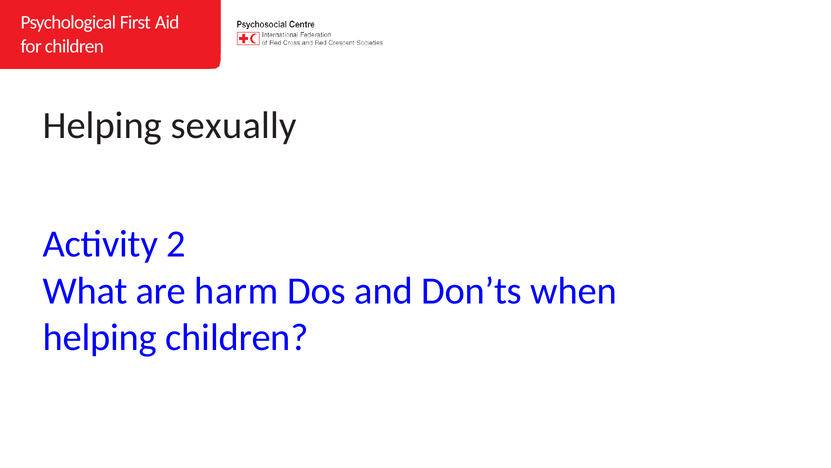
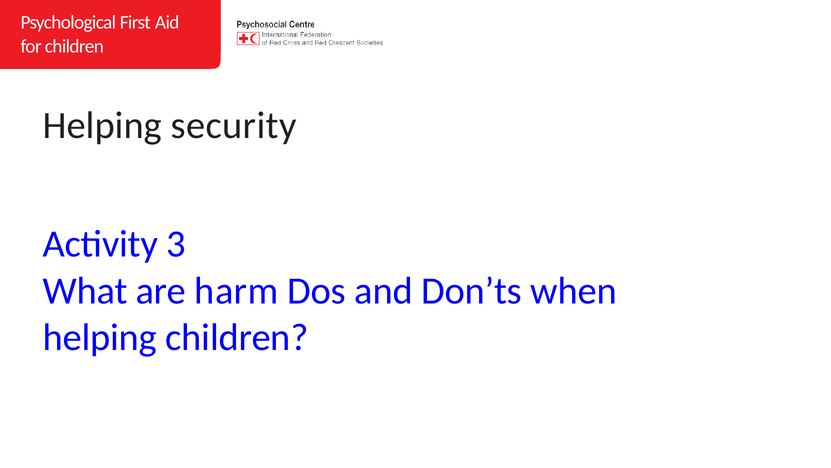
sexually: sexually -> security
2: 2 -> 3
